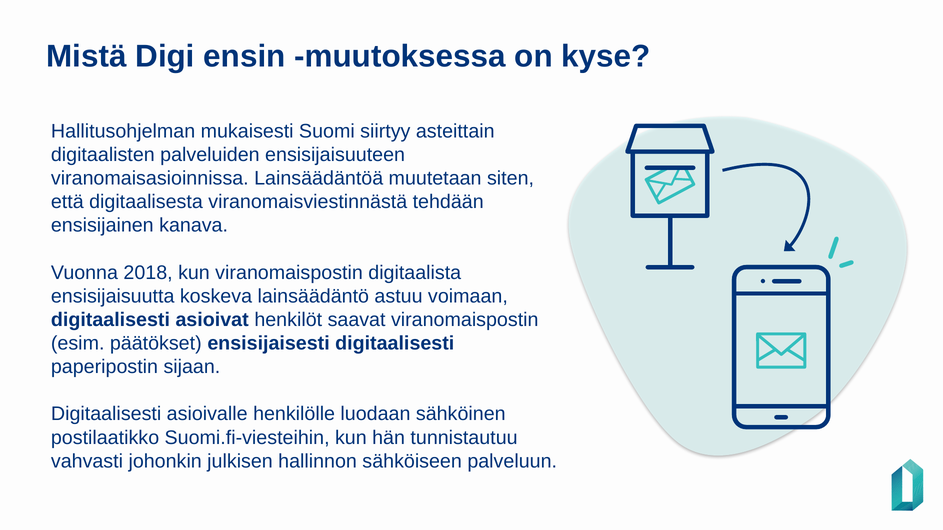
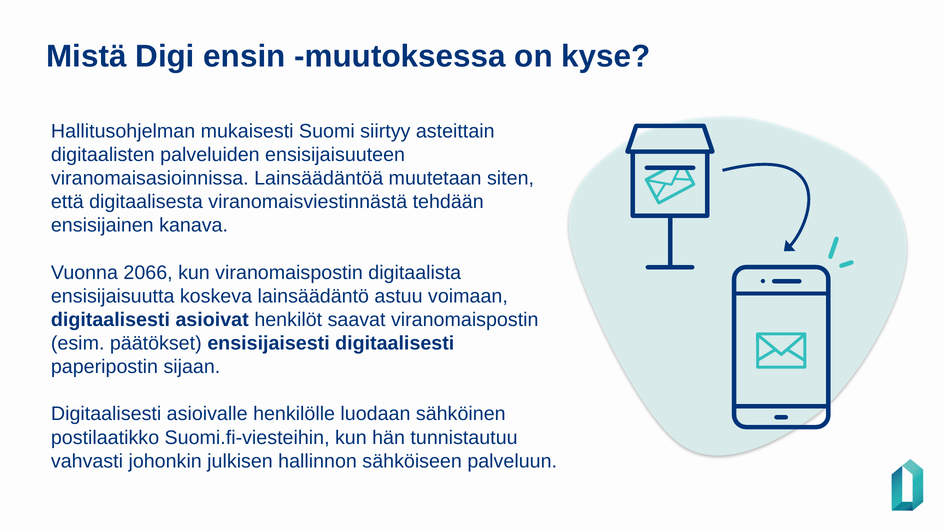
2018: 2018 -> 2066
